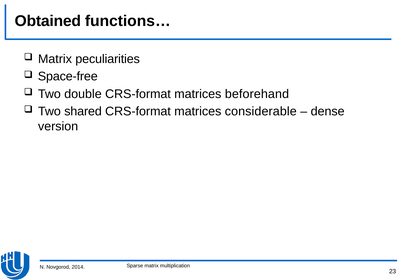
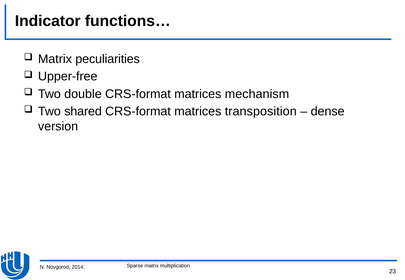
Obtained: Obtained -> Indicator
Space-free: Space-free -> Upper-free
beforehand: beforehand -> mechanism
considerable: considerable -> transposition
